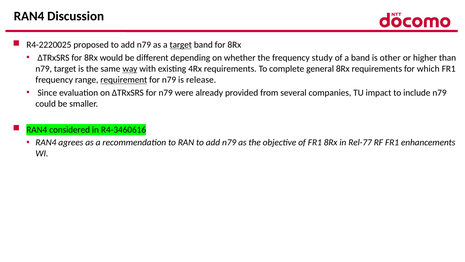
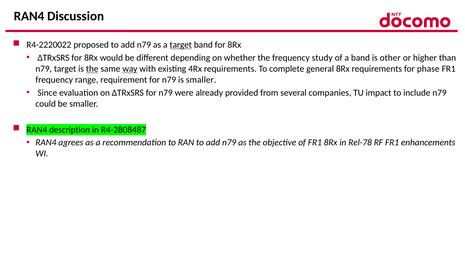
R4-2220025: R4-2220025 -> R4-2220022
the at (92, 69) underline: none -> present
which: which -> phase
requirement underline: present -> none
is release: release -> smaller
considered: considered -> description
R4-3460616: R4-3460616 -> R4-2808487
Rel-77: Rel-77 -> Rel-78
